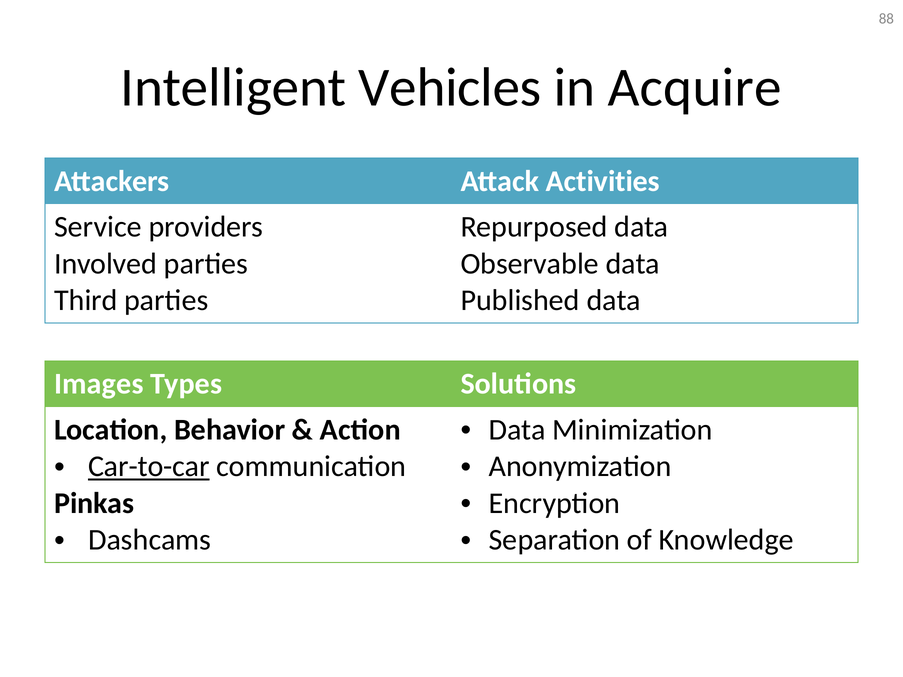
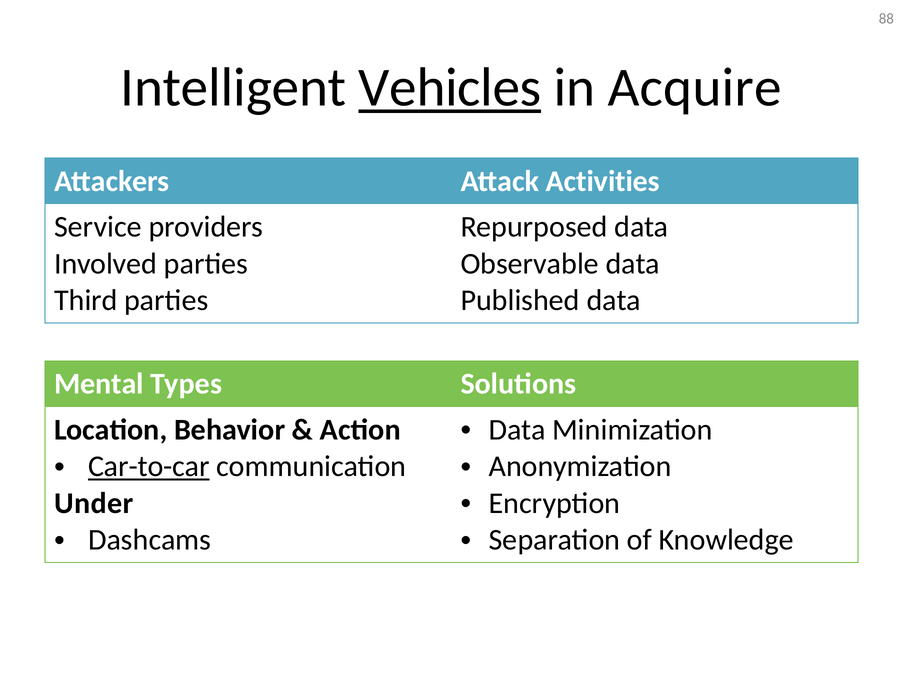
Vehicles underline: none -> present
Images: Images -> Mental
Pinkas: Pinkas -> Under
